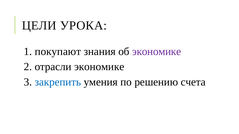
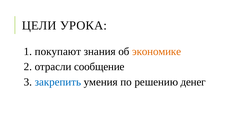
экономике at (157, 52) colour: purple -> orange
отрасли экономике: экономике -> сообщение
счета: счета -> денег
